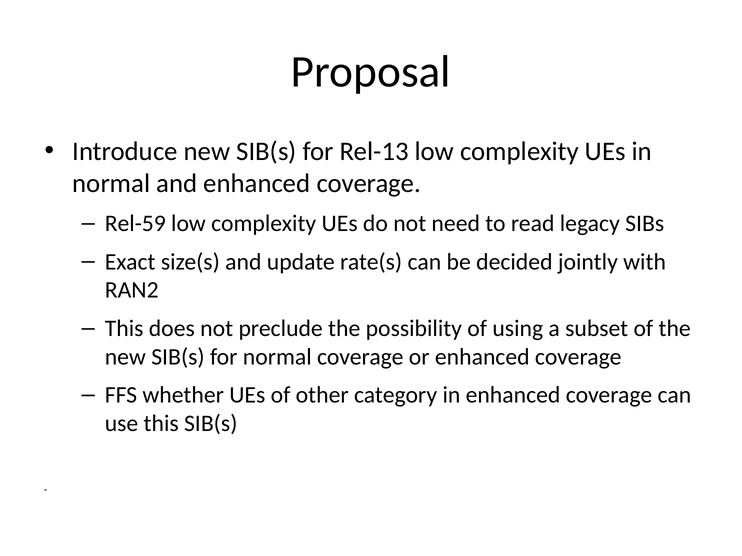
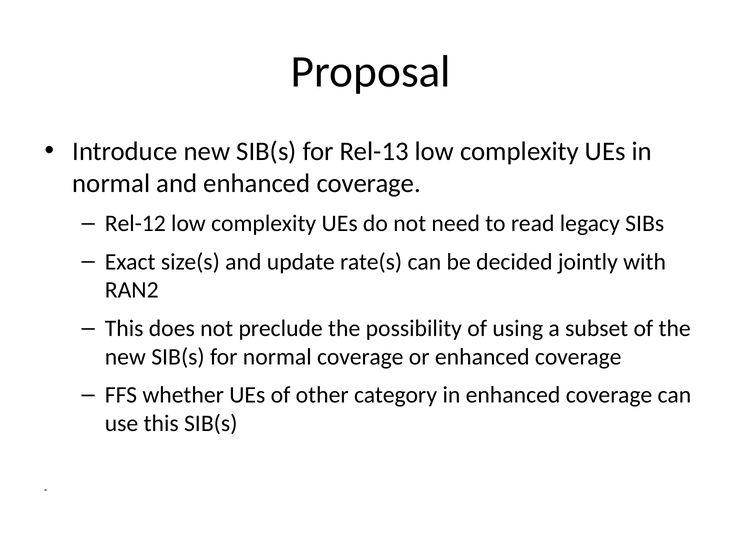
Rel-59: Rel-59 -> Rel-12
